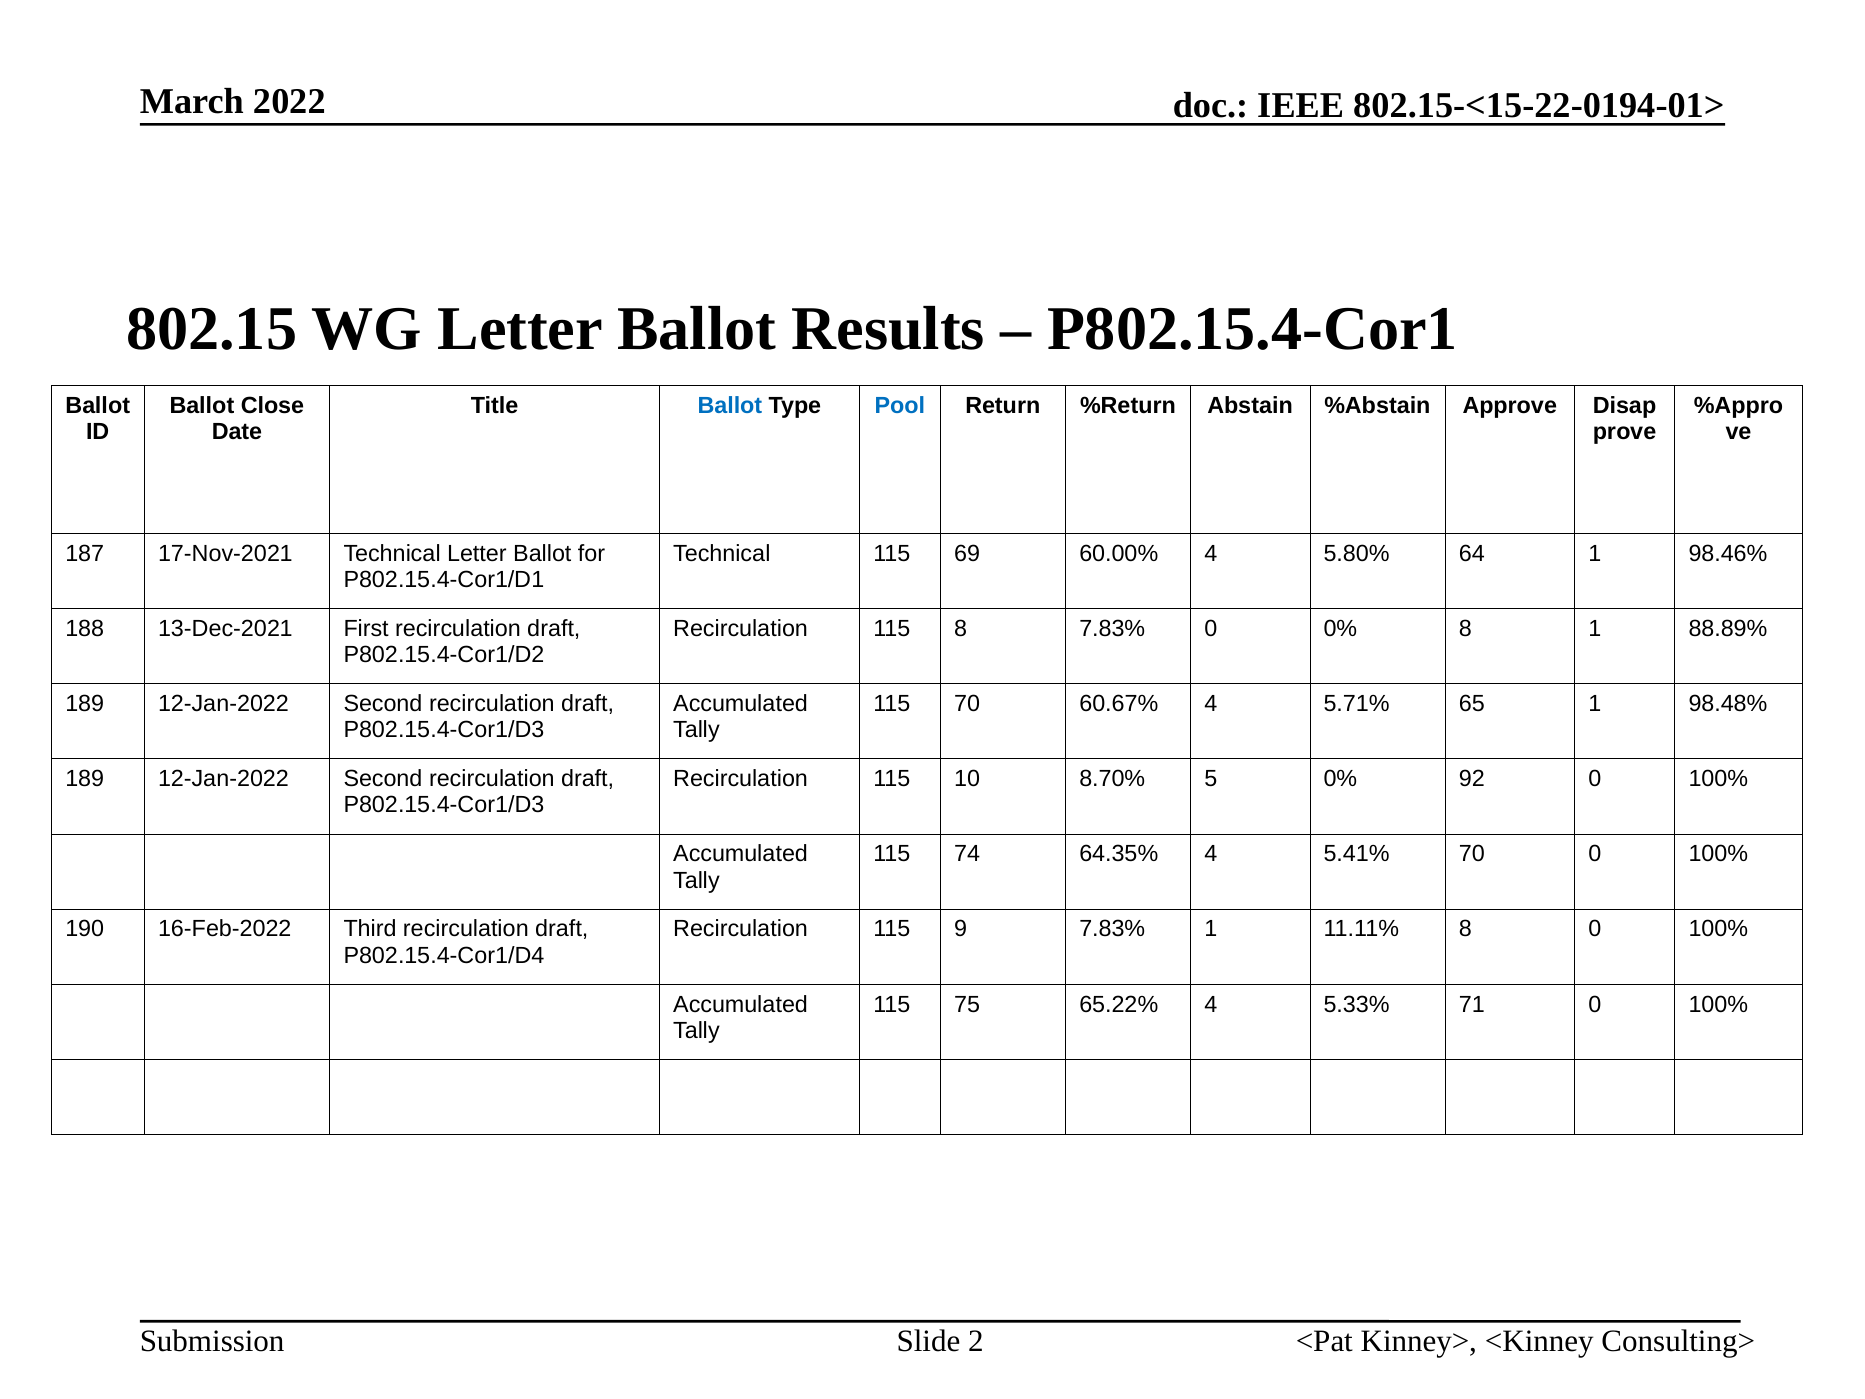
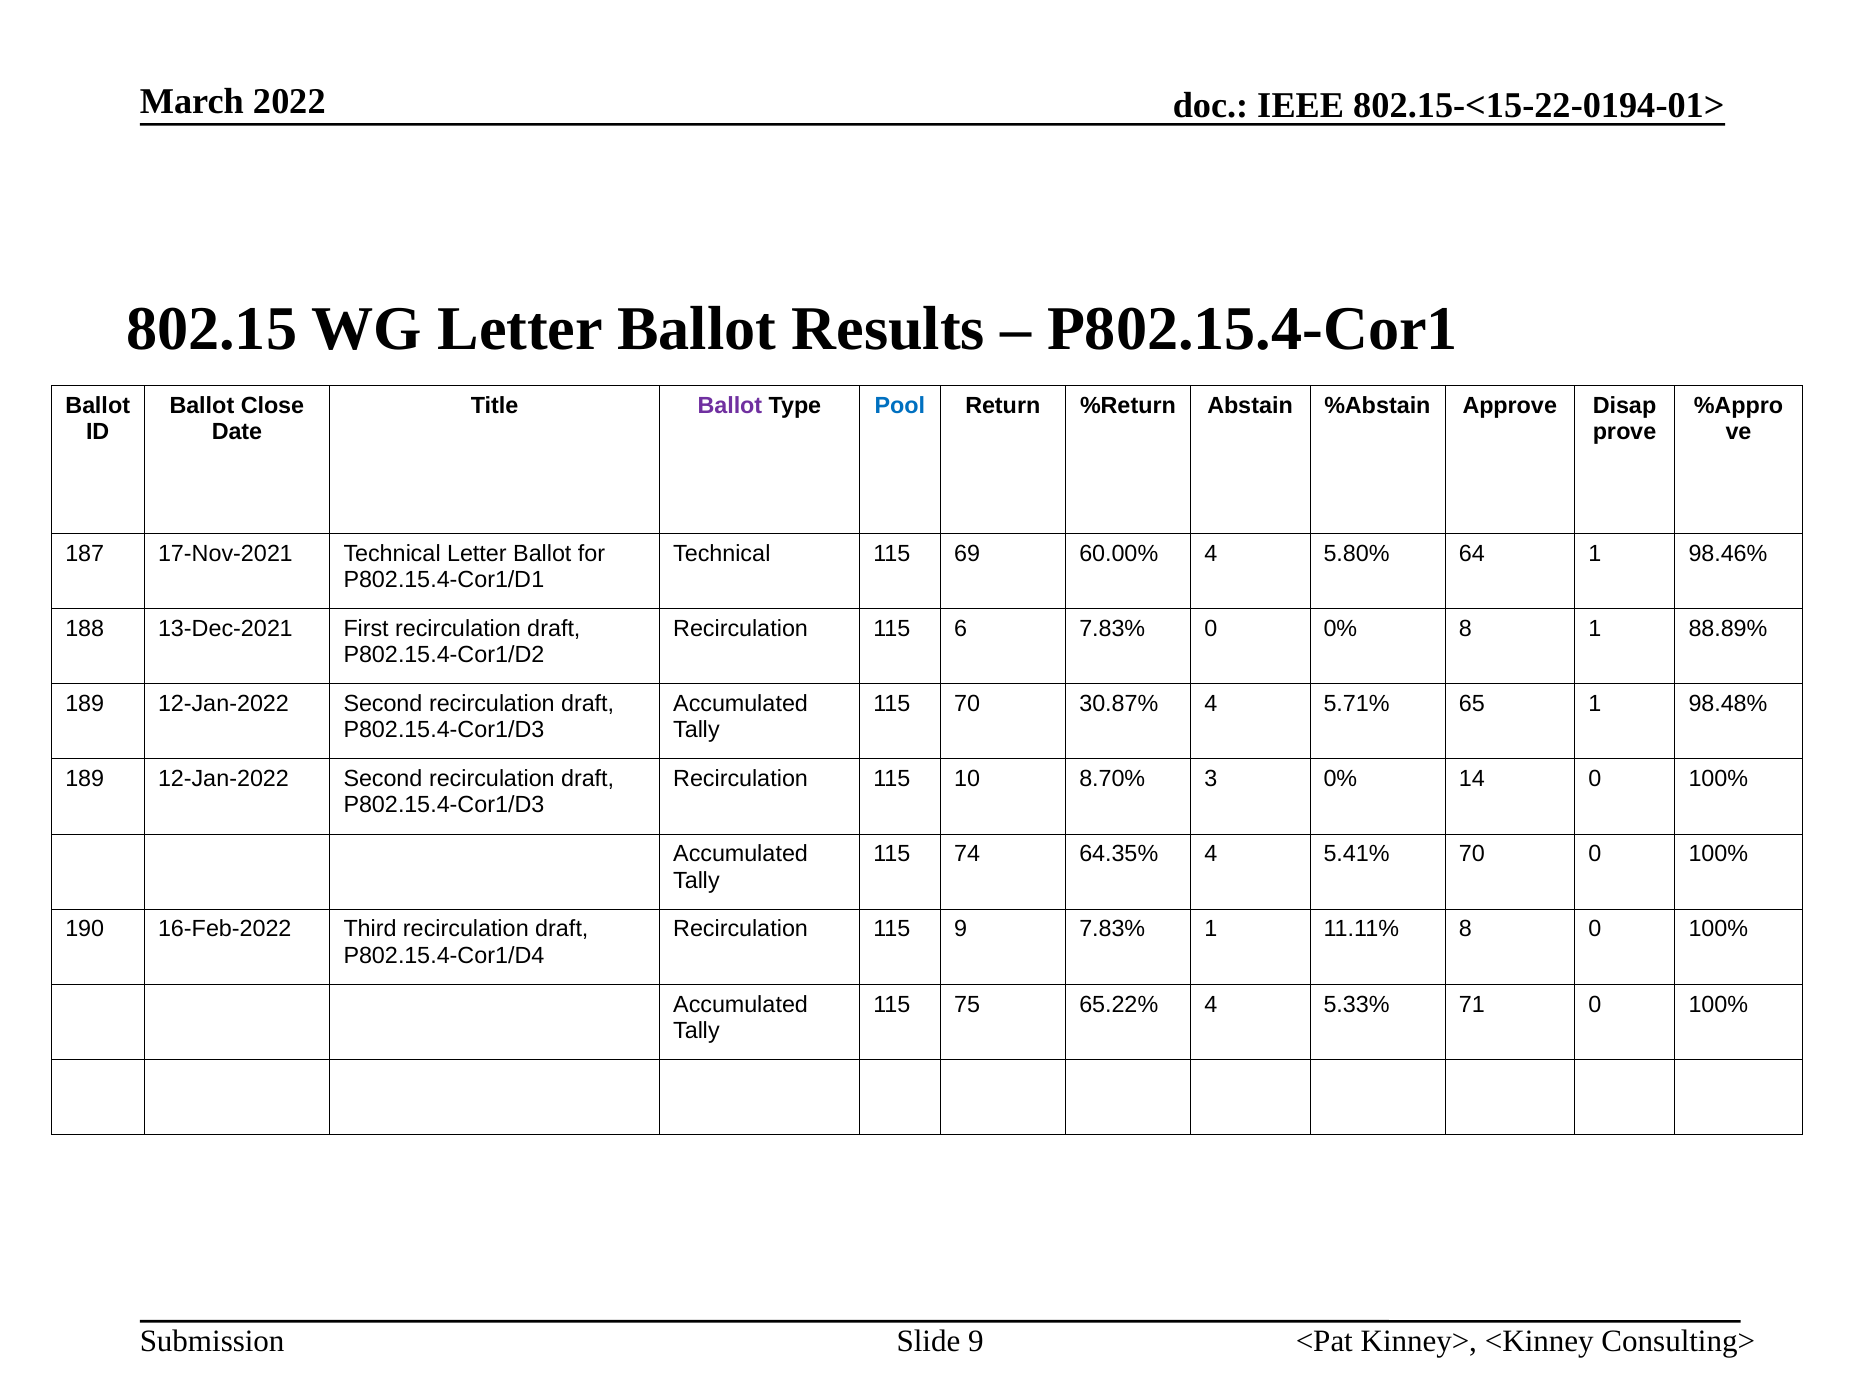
Ballot at (730, 406) colour: blue -> purple
115 8: 8 -> 6
60.67%: 60.67% -> 30.87%
5: 5 -> 3
92: 92 -> 14
Slide 2: 2 -> 9
